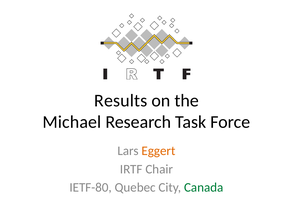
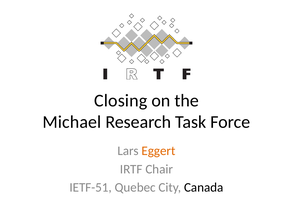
Results: Results -> Closing
IETF-80: IETF-80 -> IETF-51
Canada colour: green -> black
